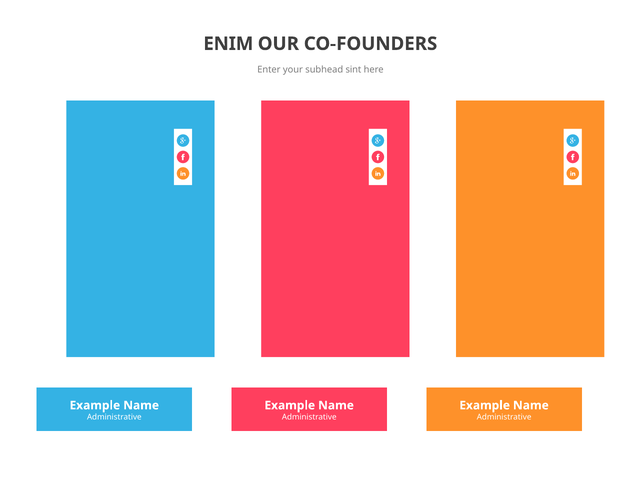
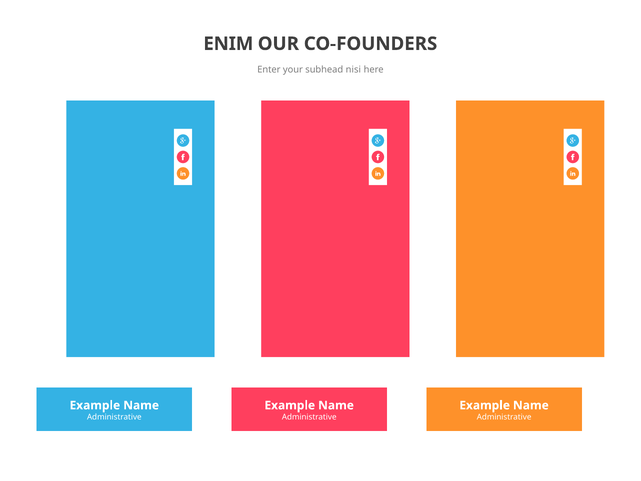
sint: sint -> nisi
